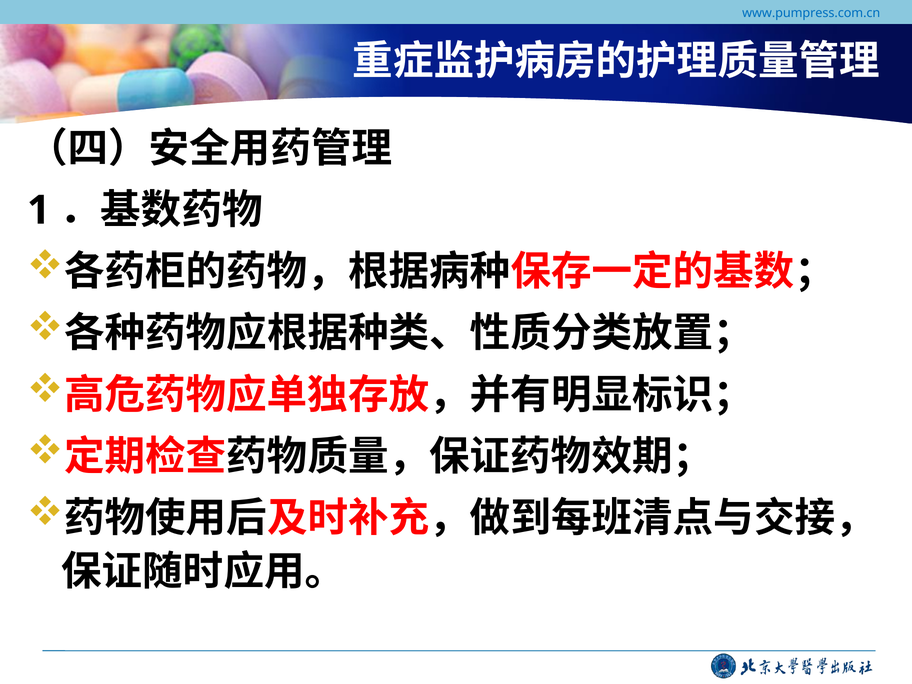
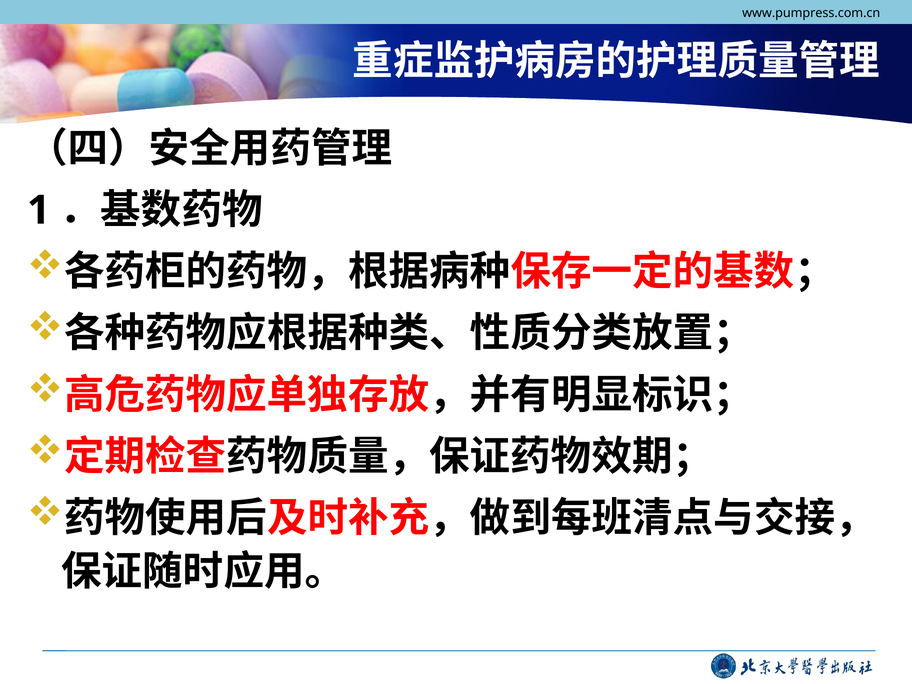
www.pumpress.com.cn colour: blue -> black
